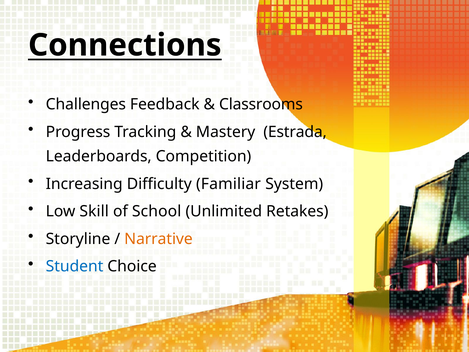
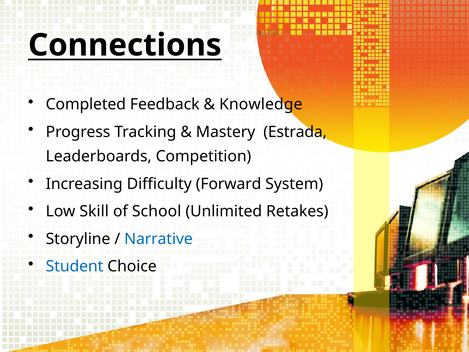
Challenges: Challenges -> Completed
Classrooms: Classrooms -> Knowledge
Familiar: Familiar -> Forward
Narrative colour: orange -> blue
